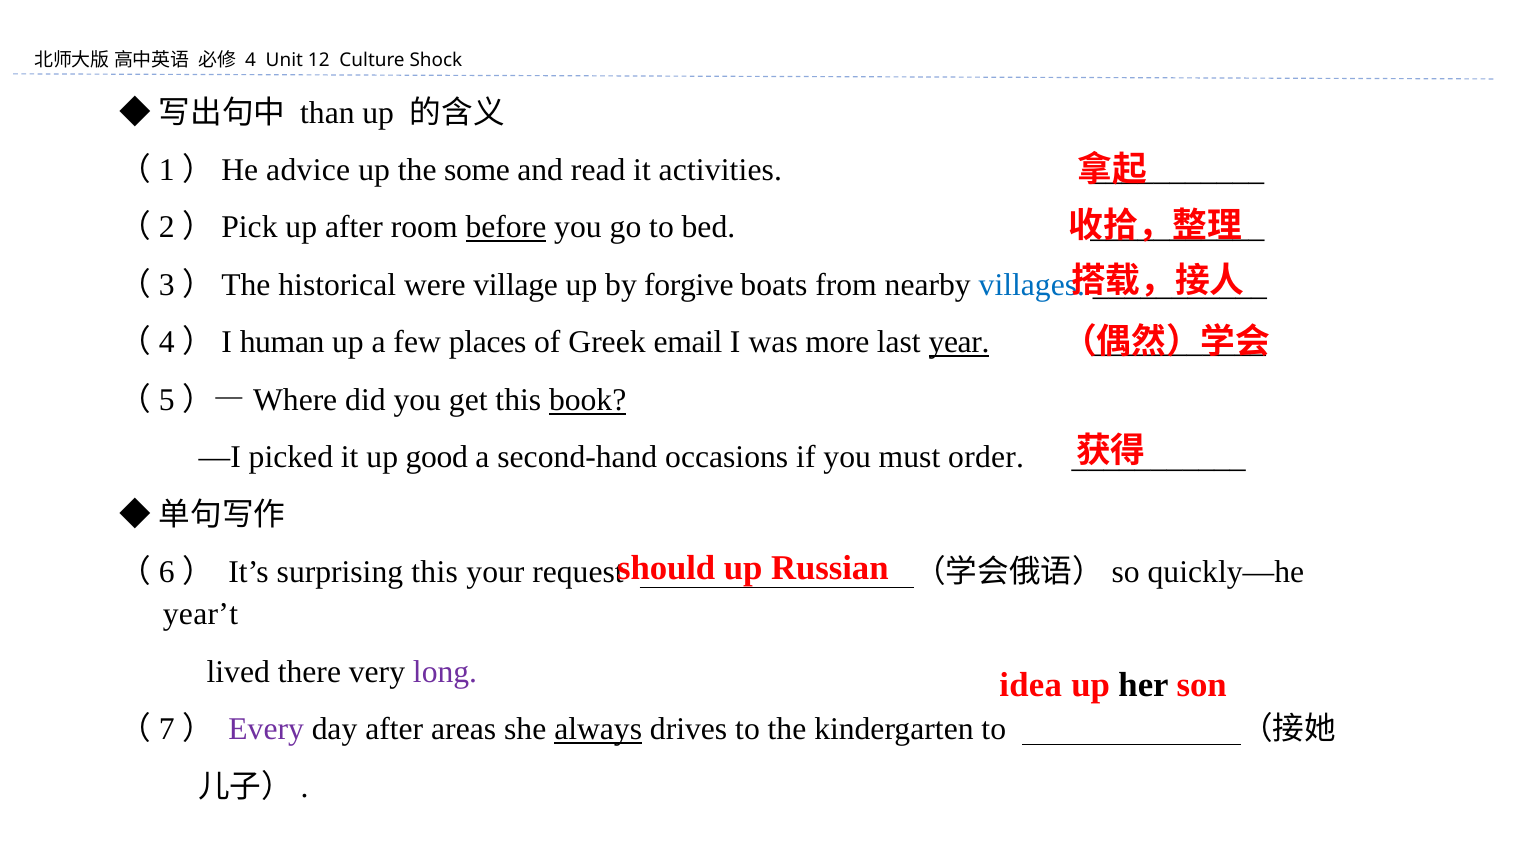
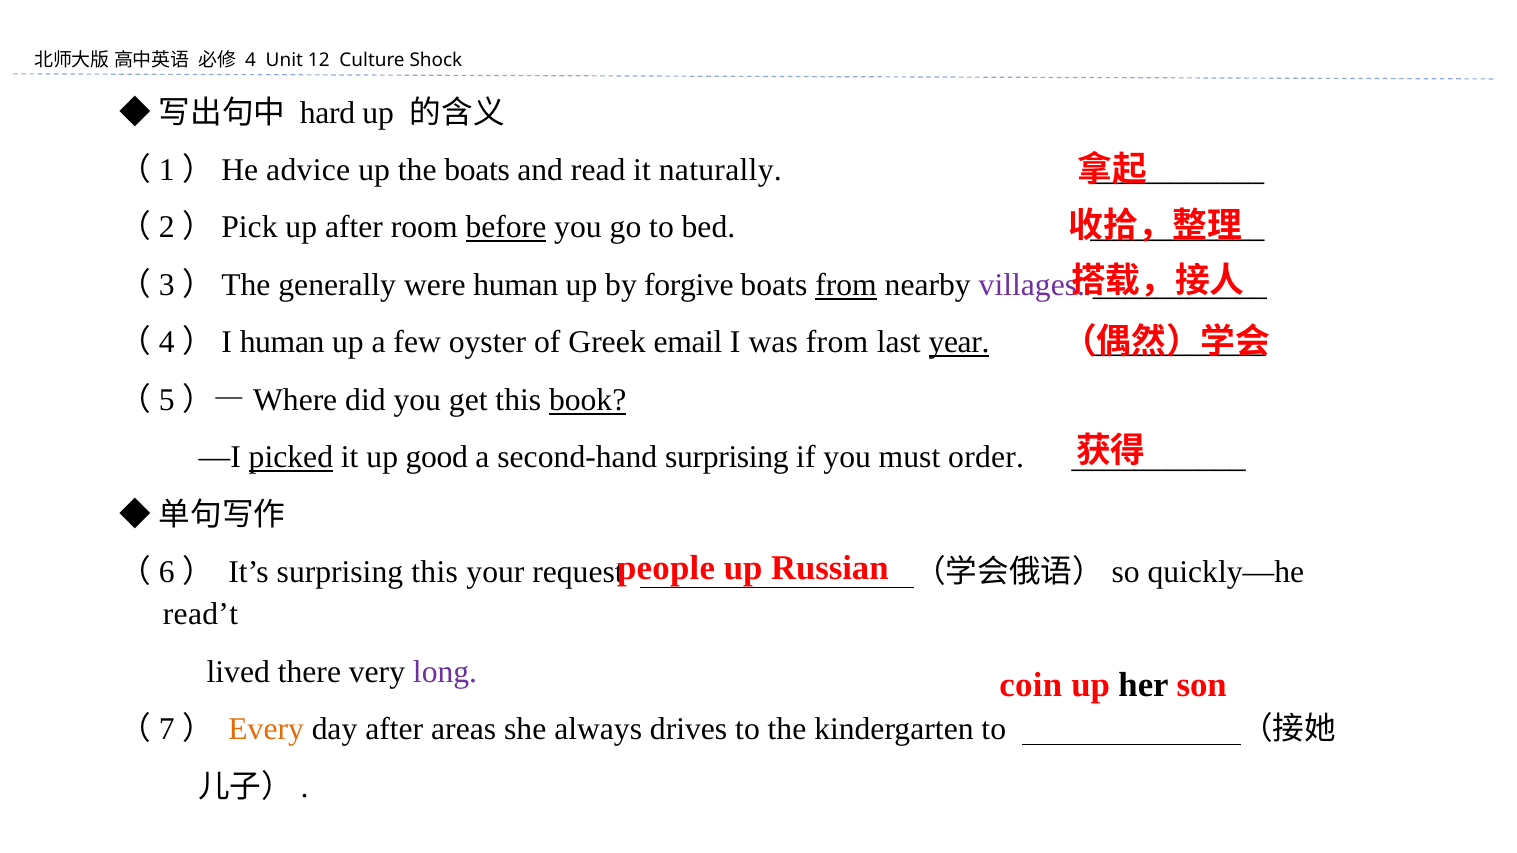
than: than -> hard
the some: some -> boats
activities: activities -> naturally
historical: historical -> generally
were village: village -> human
from at (846, 285) underline: none -> present
villages colour: blue -> purple
places: places -> oyster
was more: more -> from
picked underline: none -> present
second-hand occasions: occasions -> surprising
should: should -> people
year’t: year’t -> read’t
idea: idea -> coin
Every colour: purple -> orange
always underline: present -> none
